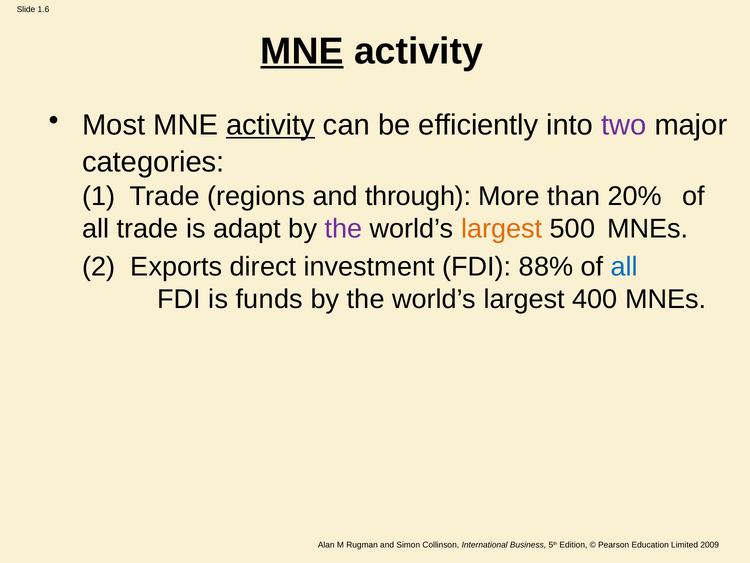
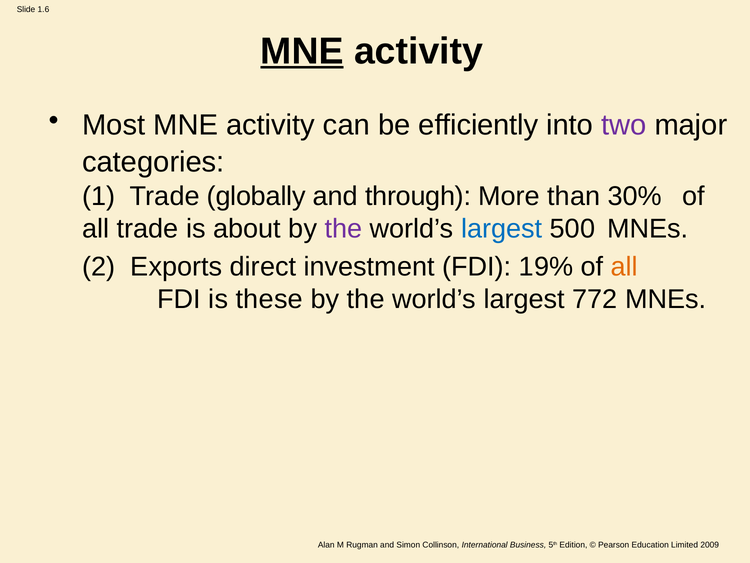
activity at (271, 125) underline: present -> none
regions: regions -> globally
20%: 20% -> 30%
adapt: adapt -> about
largest at (502, 229) colour: orange -> blue
88%: 88% -> 19%
all at (624, 267) colour: blue -> orange
funds: funds -> these
400: 400 -> 772
